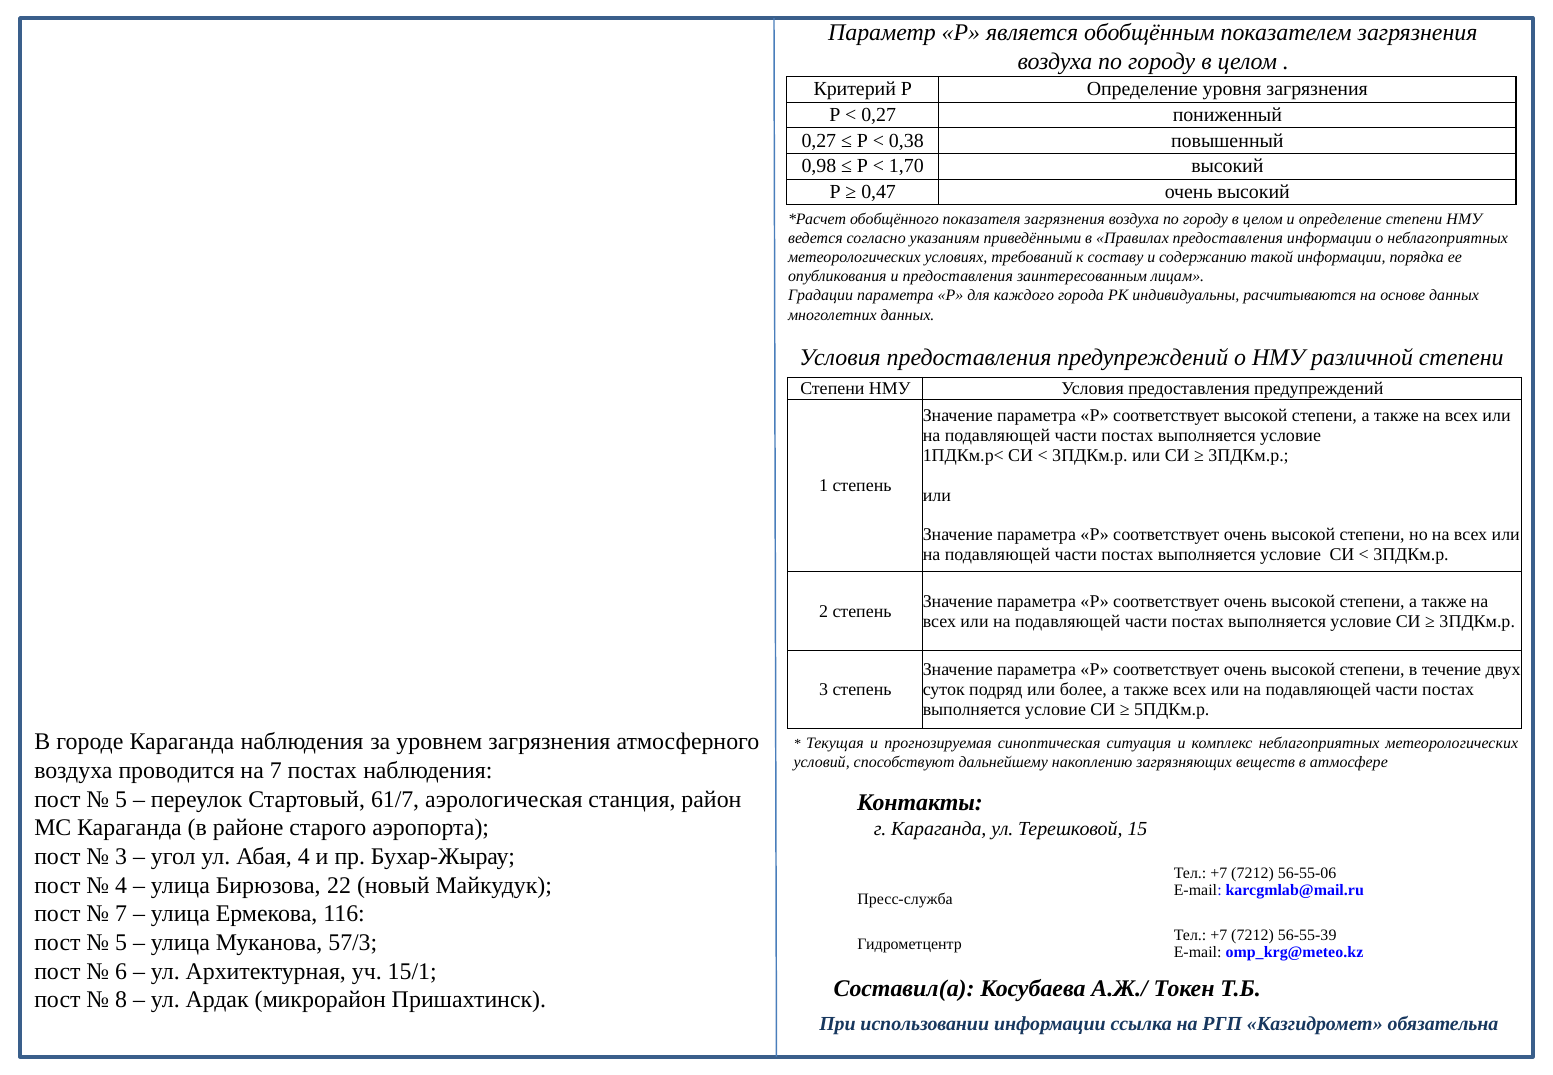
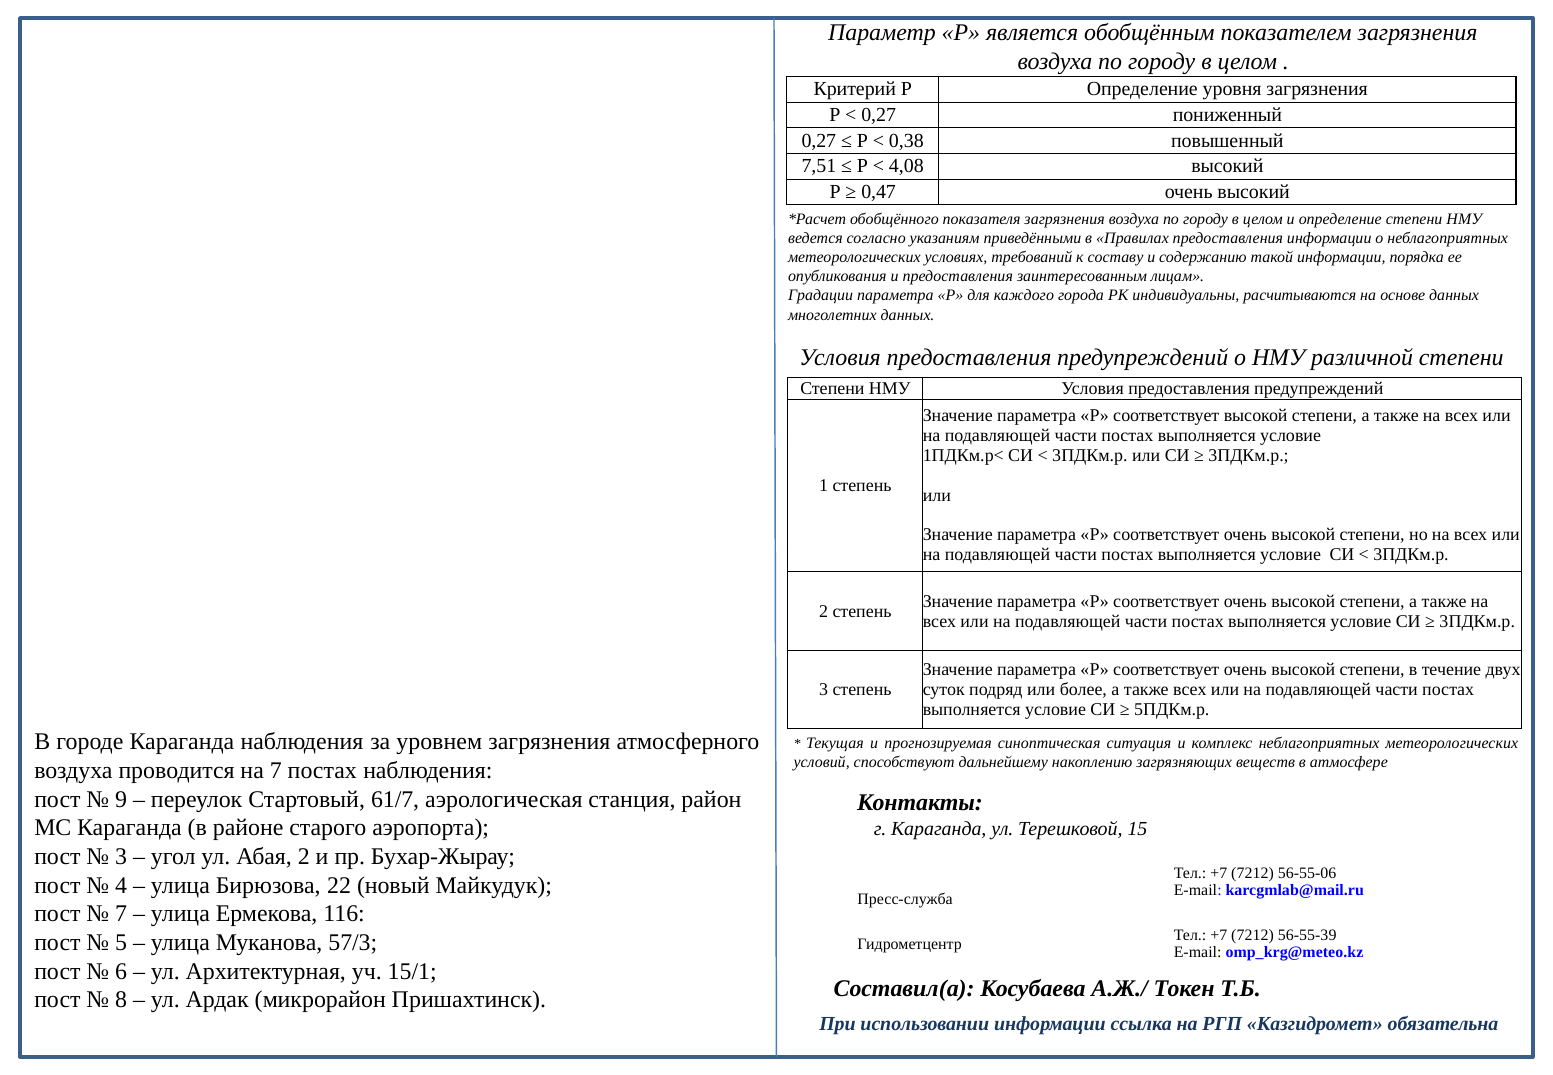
0,98: 0,98 -> 7,51
1,70: 1,70 -> 4,08
5 at (121, 800): 5 -> 9
Абая 4: 4 -> 2
